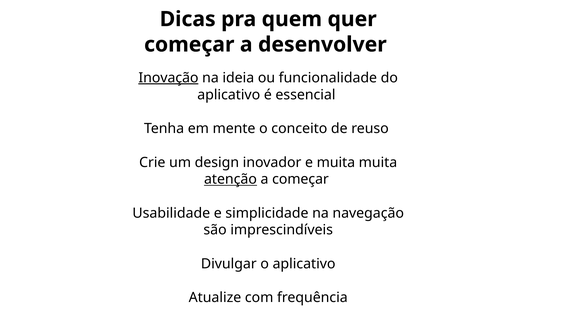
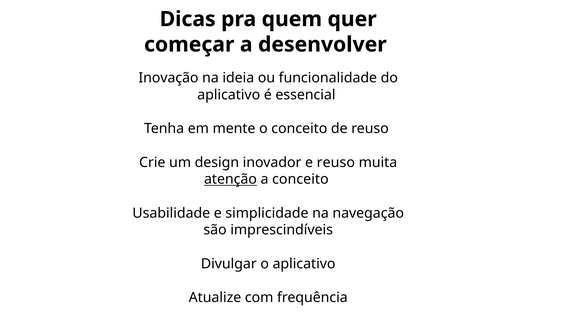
Inovação underline: present -> none
e muita: muita -> reuso
a começar: começar -> conceito
